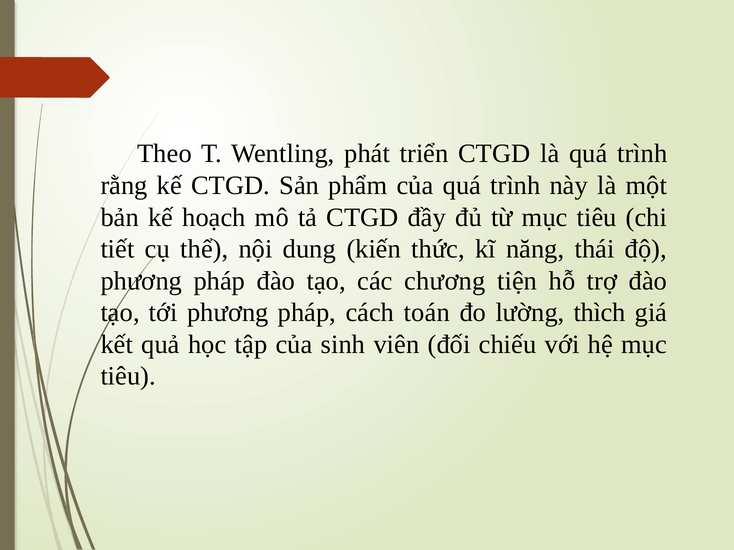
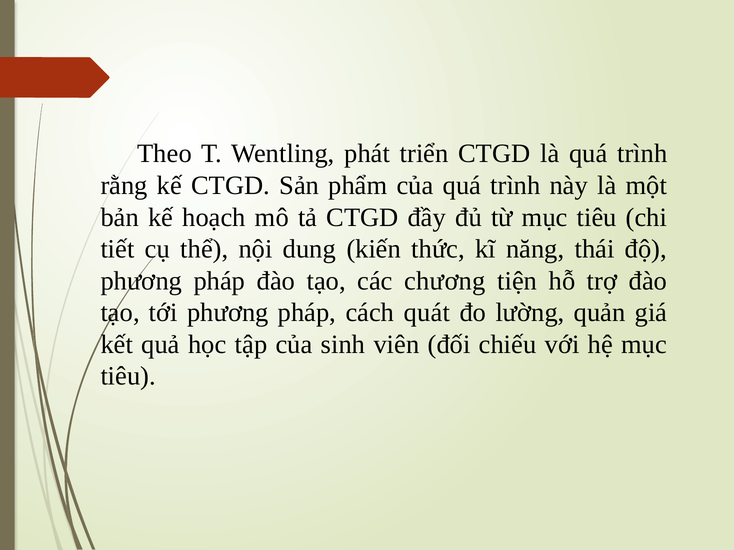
toán: toán -> quát
thìch: thìch -> quản
